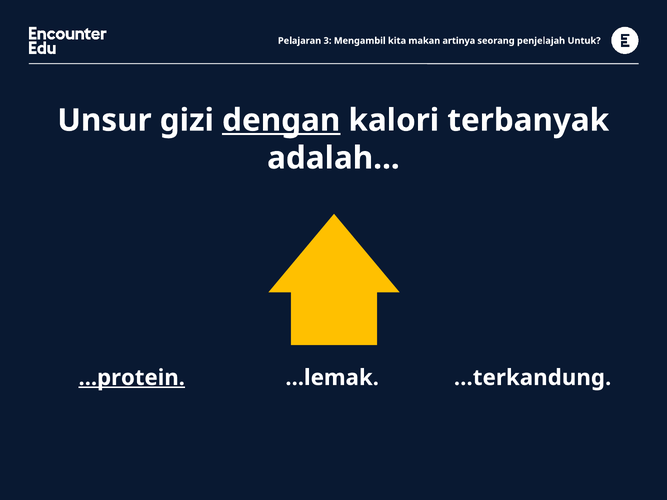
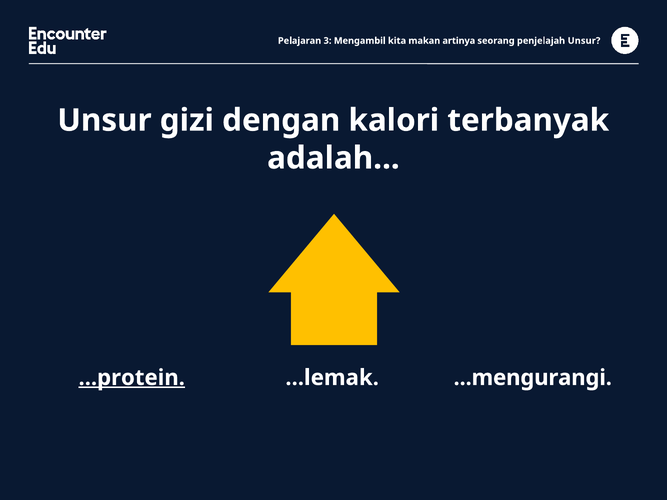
penjelajah Untuk: Untuk -> Unsur
dengan underline: present -> none
...terkandung: ...terkandung -> ...mengurangi
